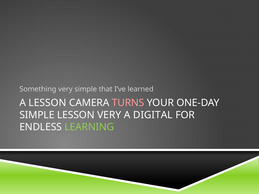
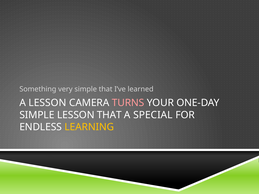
LESSON VERY: VERY -> THAT
DIGITAL: DIGITAL -> SPECIAL
LEARNING colour: light green -> yellow
